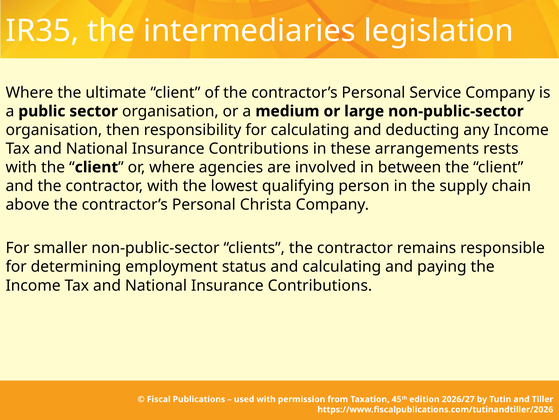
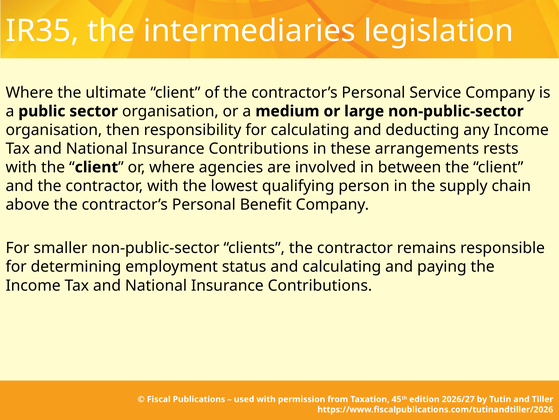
Christa: Christa -> Benefit
